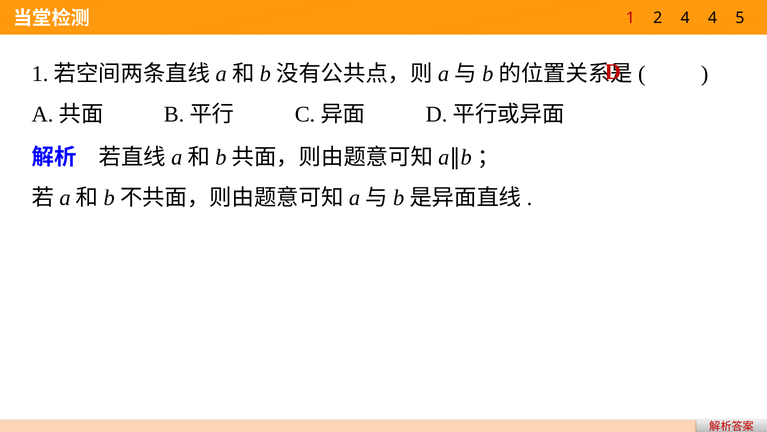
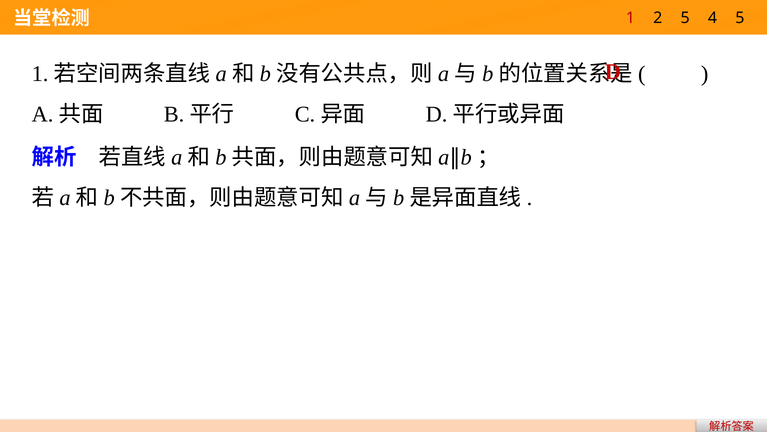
2 4: 4 -> 5
